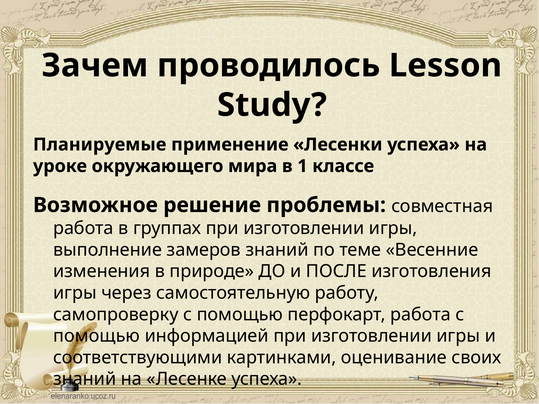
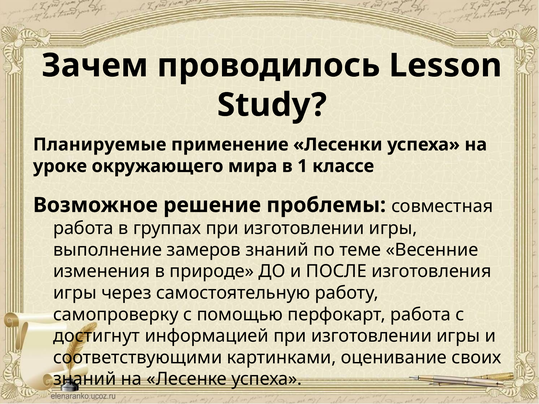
помощью at (97, 336): помощью -> достигнут
